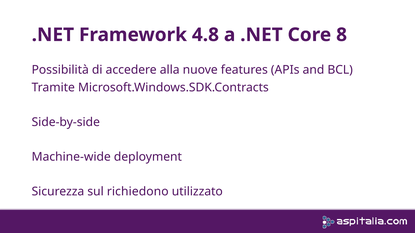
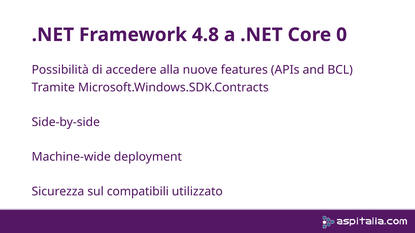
8: 8 -> 0
richiedono: richiedono -> compatibili
